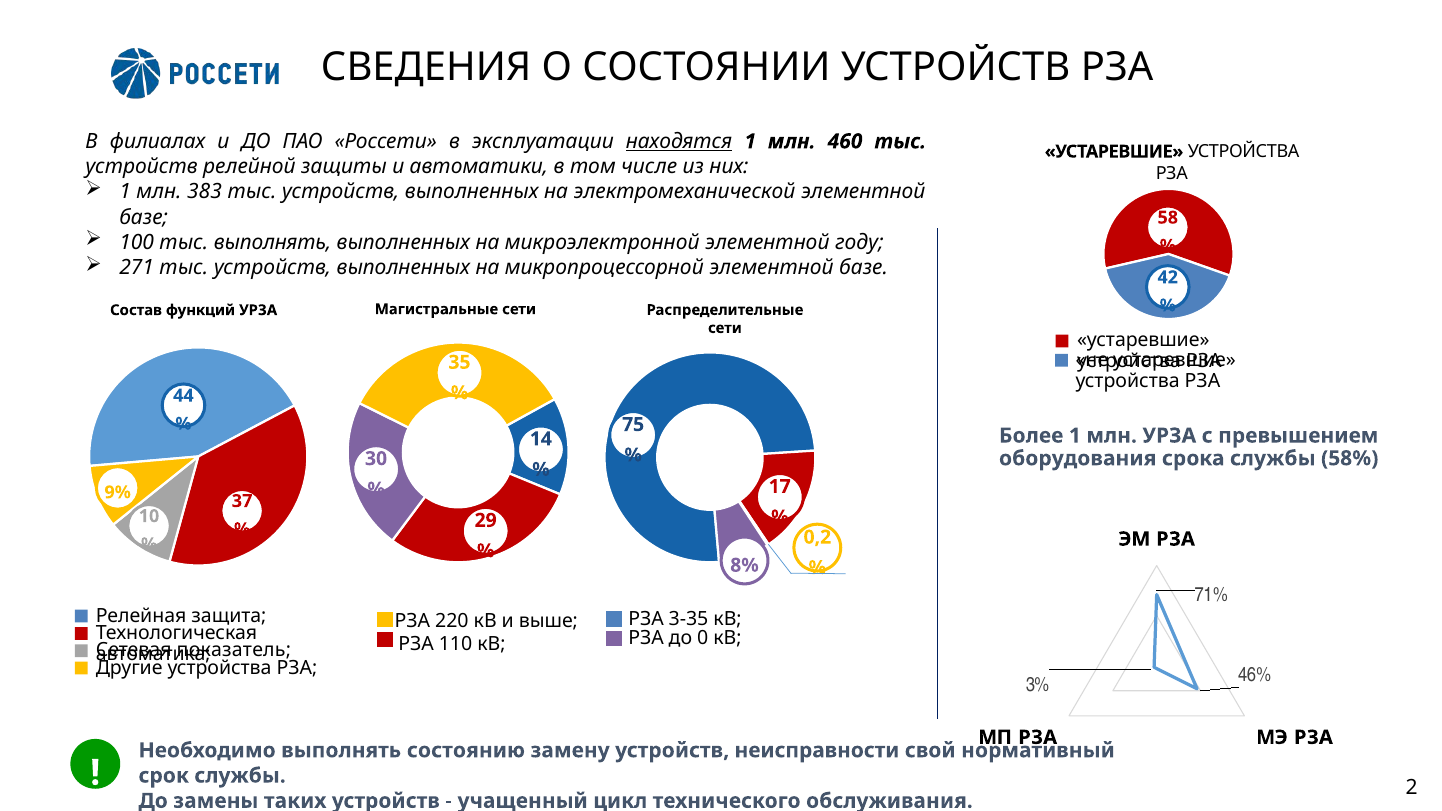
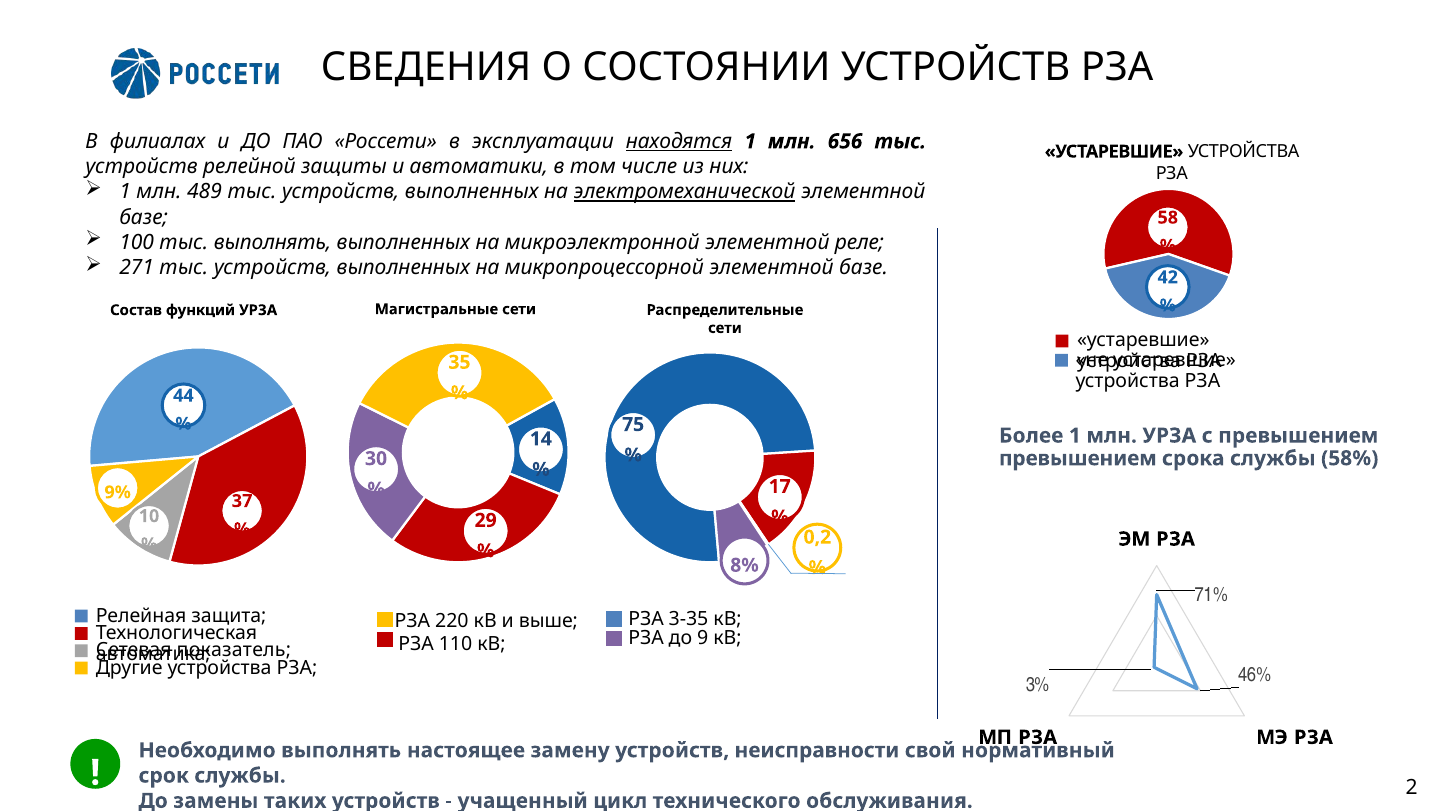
460: 460 -> 656
383: 383 -> 489
электромеханической underline: none -> present
году: году -> реле
оборудования at (1078, 458): оборудования -> превышением
0: 0 -> 9
состоянию: состоянию -> настоящее
